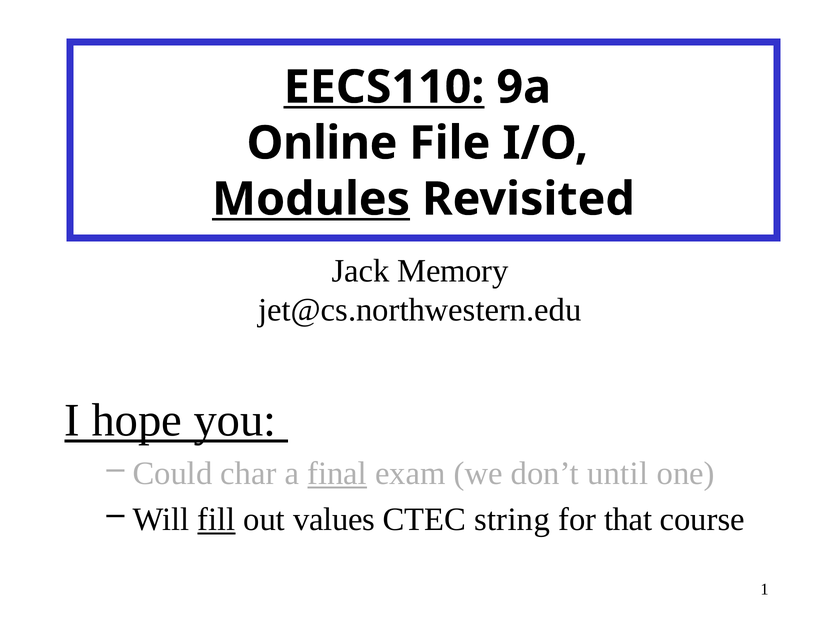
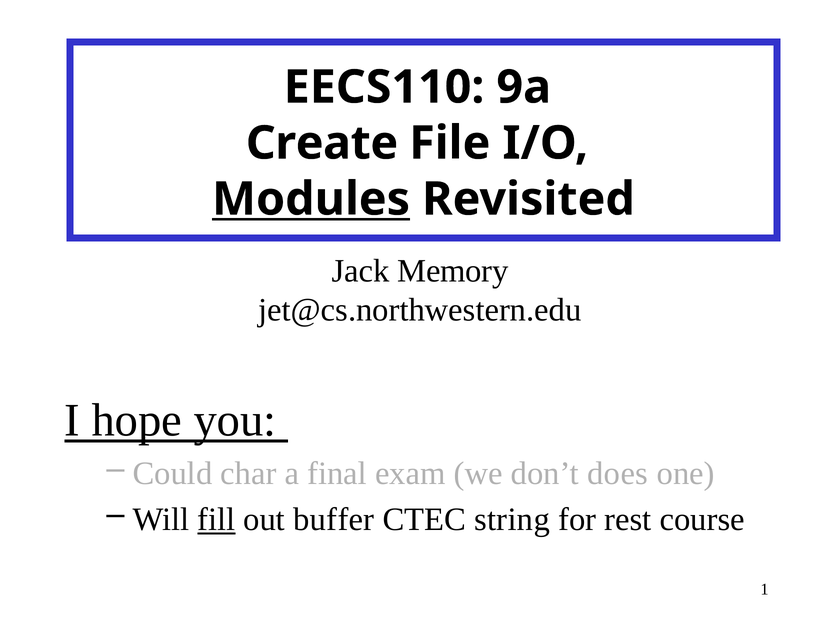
EECS110 underline: present -> none
Online: Online -> Create
final underline: present -> none
until: until -> does
values: values -> buffer
that: that -> rest
